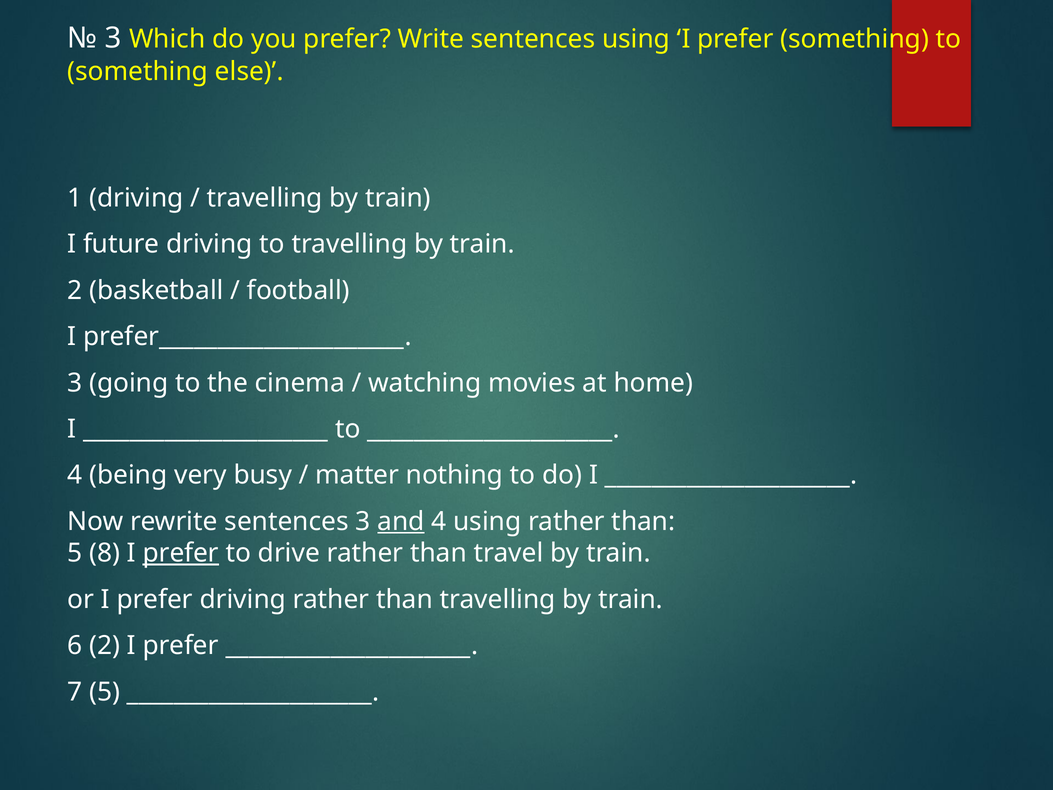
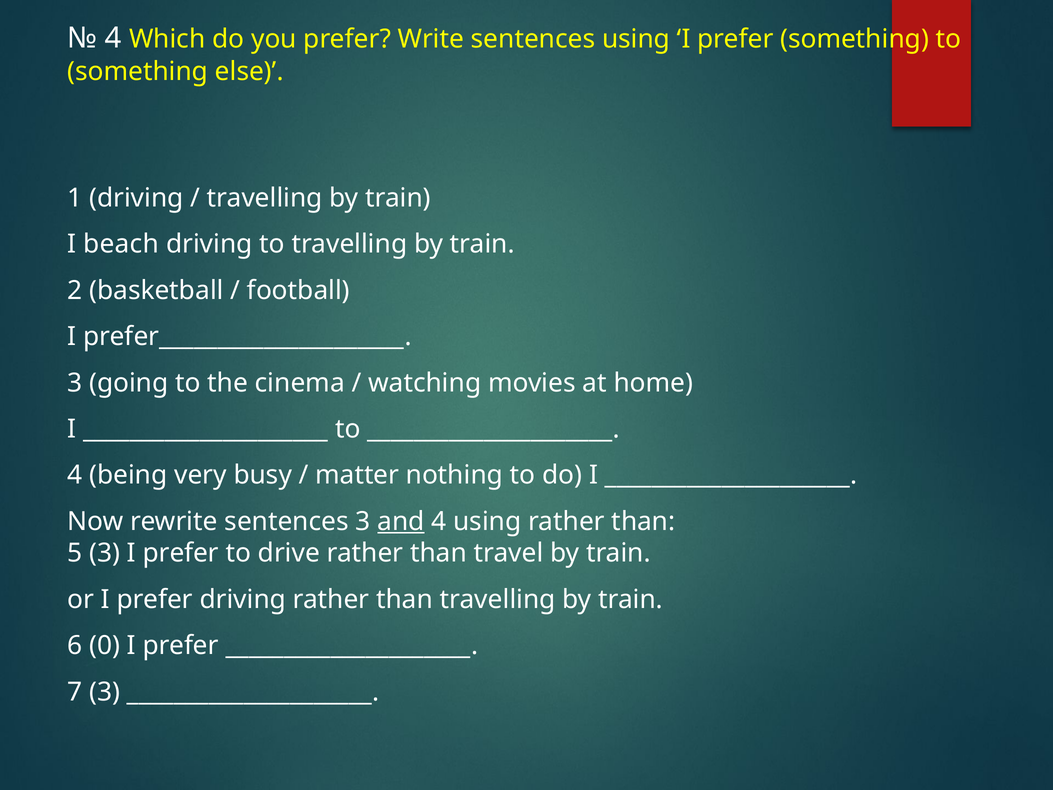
3 at (113, 38): 3 -> 4
future: future -> beach
5 8: 8 -> 3
prefer at (181, 553) underline: present -> none
6 2: 2 -> 0
7 5: 5 -> 3
